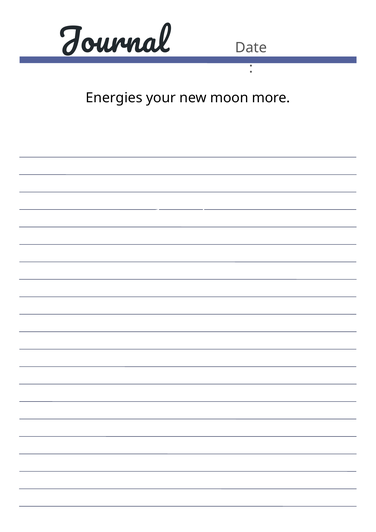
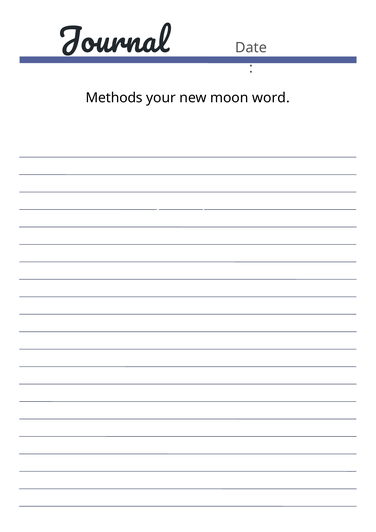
Energies: Energies -> Methods
more: more -> word
